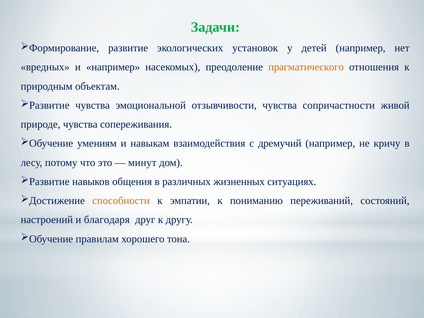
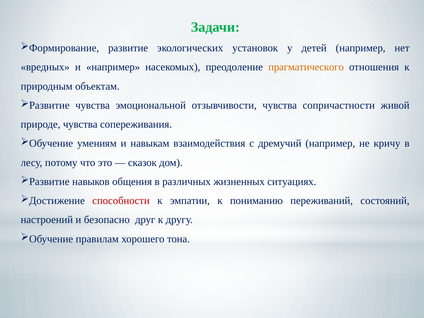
минут: минут -> сказок
способности colour: orange -> red
благодаря: благодаря -> безопасно
